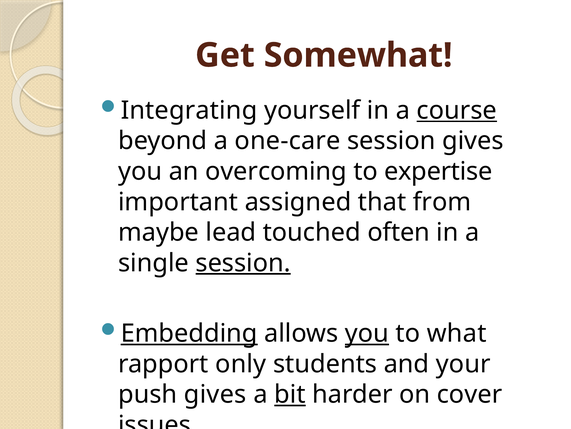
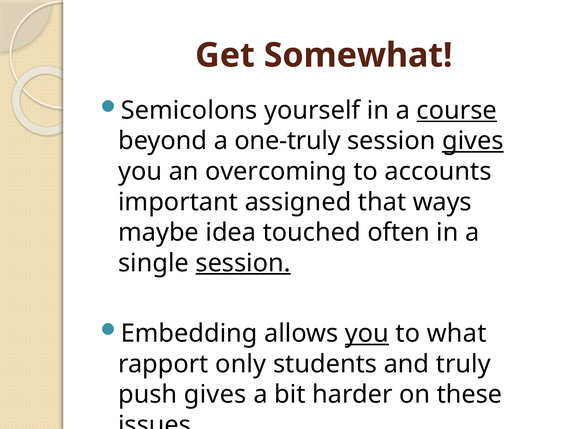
Integrating: Integrating -> Semicolons
one-care: one-care -> one-truly
gives at (473, 141) underline: none -> present
expertise: expertise -> accounts
from: from -> ways
lead: lead -> idea
Embedding underline: present -> none
your: your -> truly
bit underline: present -> none
cover: cover -> these
